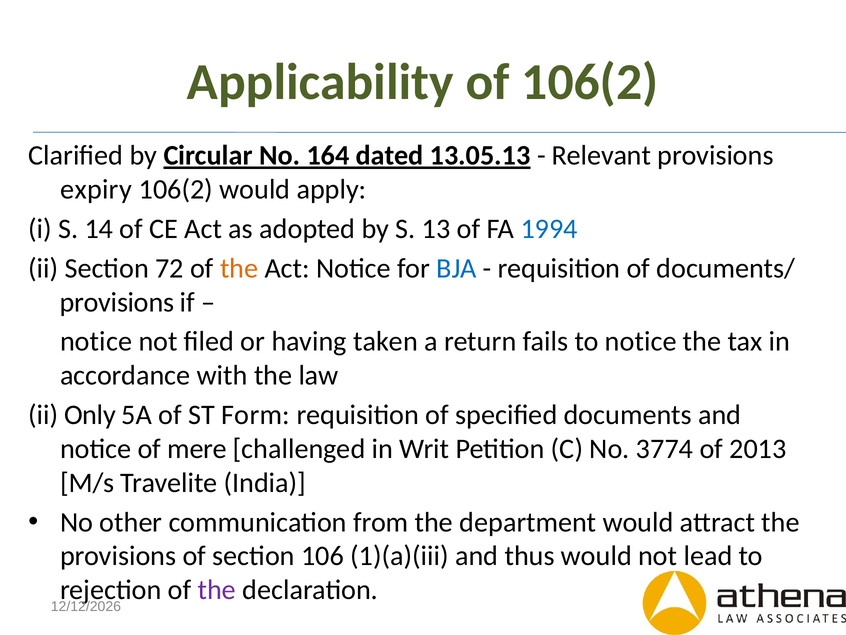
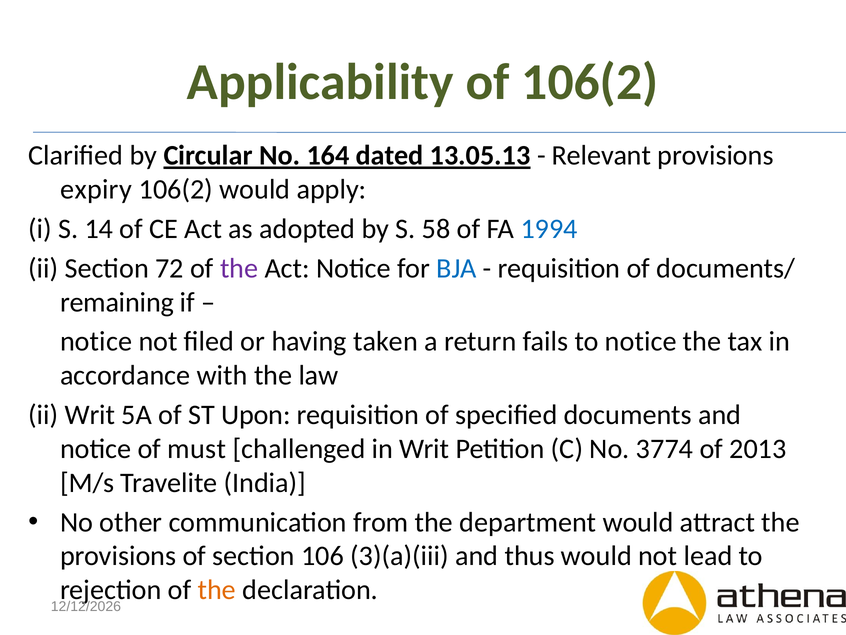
13: 13 -> 58
the at (239, 268) colour: orange -> purple
provisions at (117, 302): provisions -> remaining
ii Only: Only -> Writ
Form: Form -> Upon
mere: mere -> must
1)(a)(iii: 1)(a)(iii -> 3)(a)(iii
the at (217, 590) colour: purple -> orange
